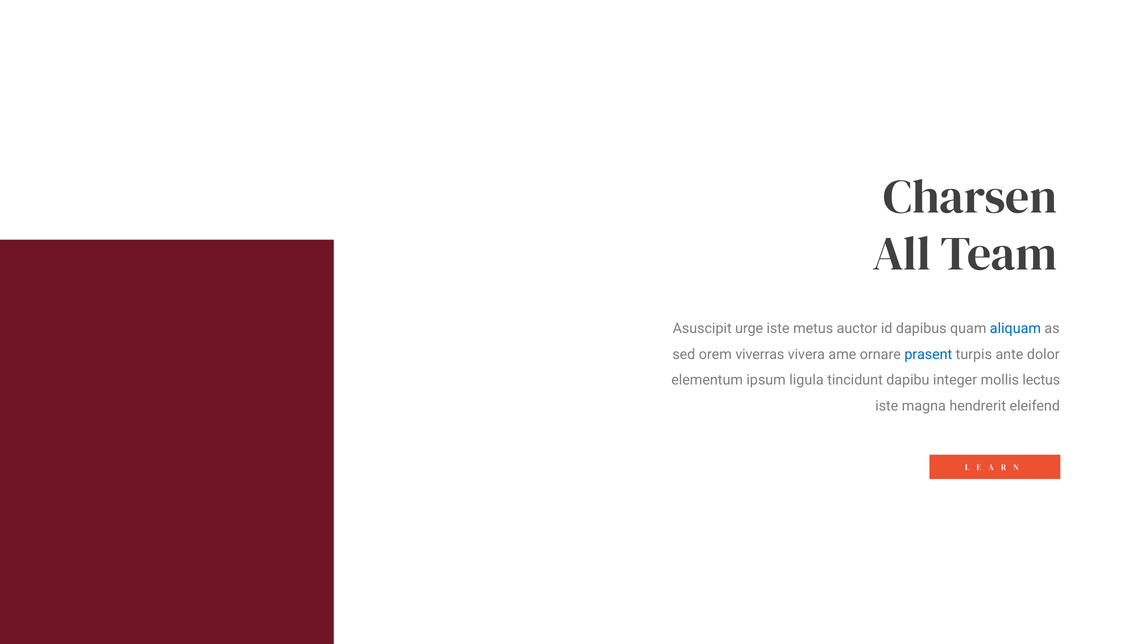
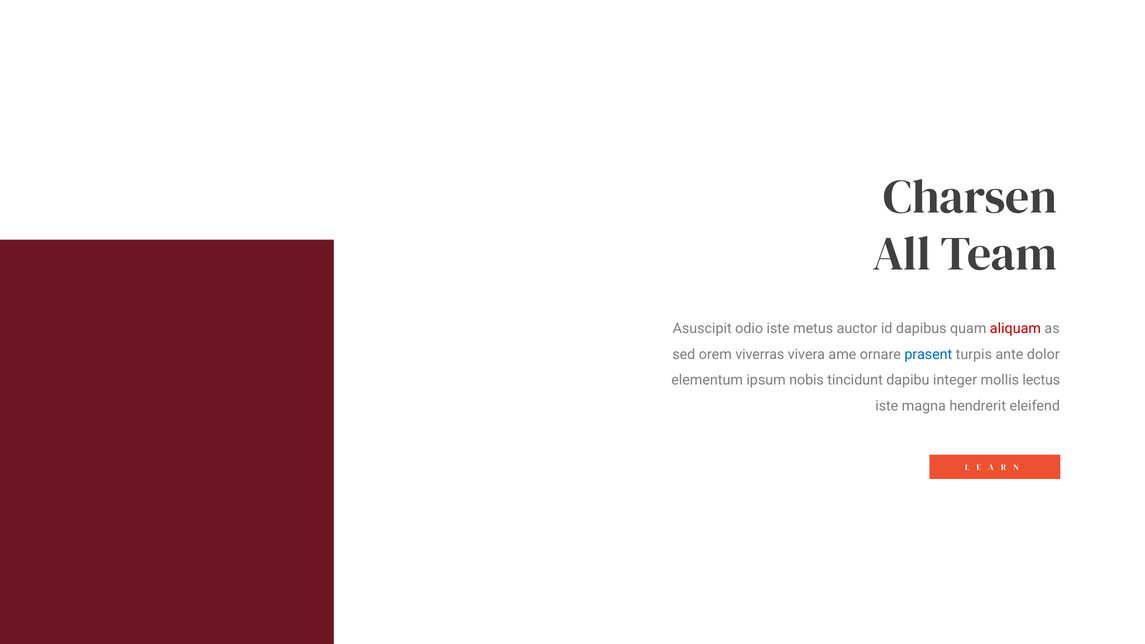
urge: urge -> odio
aliquam colour: blue -> red
ligula: ligula -> nobis
